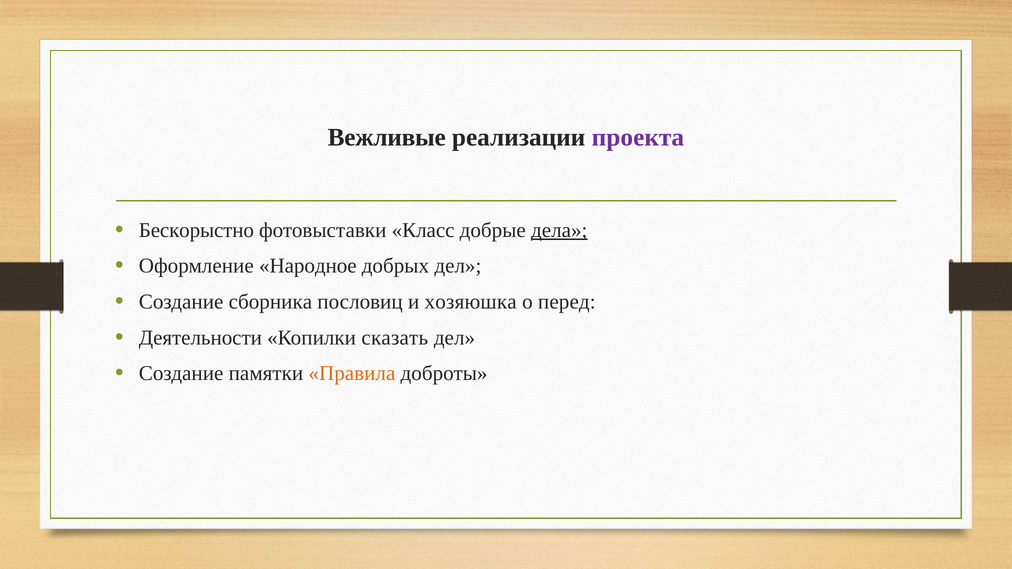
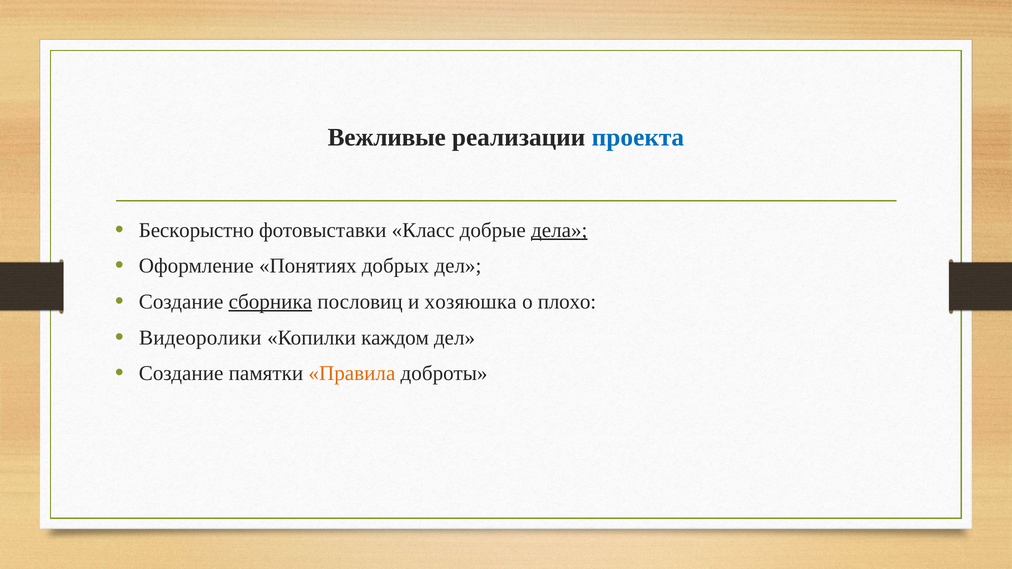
проекта colour: purple -> blue
Народное: Народное -> Понятиях
сборника underline: none -> present
перед: перед -> плохо
Деятельности: Деятельности -> Видеоролики
сказать: сказать -> каждом
